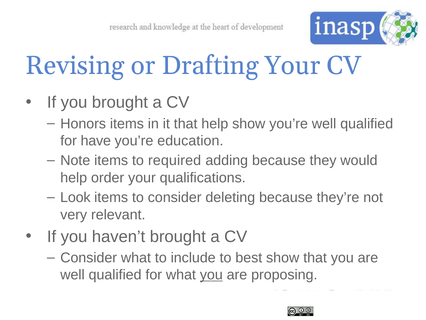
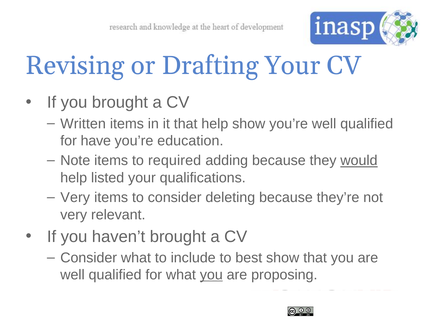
Honors: Honors -> Written
would underline: none -> present
order: order -> listed
Look at (75, 197): Look -> Very
